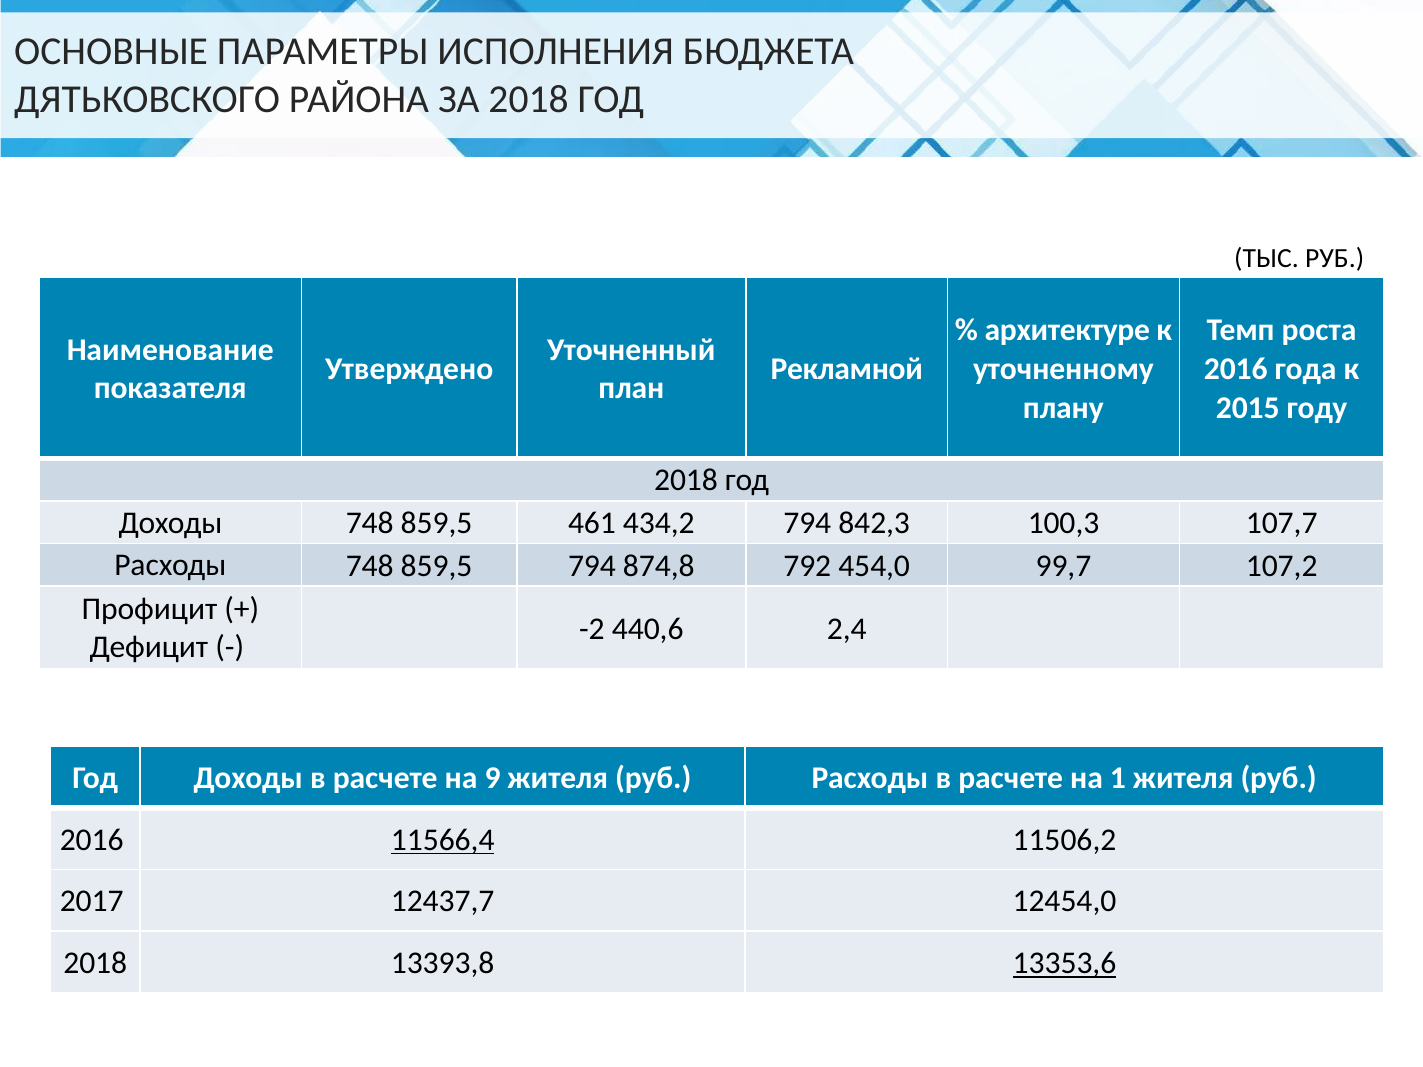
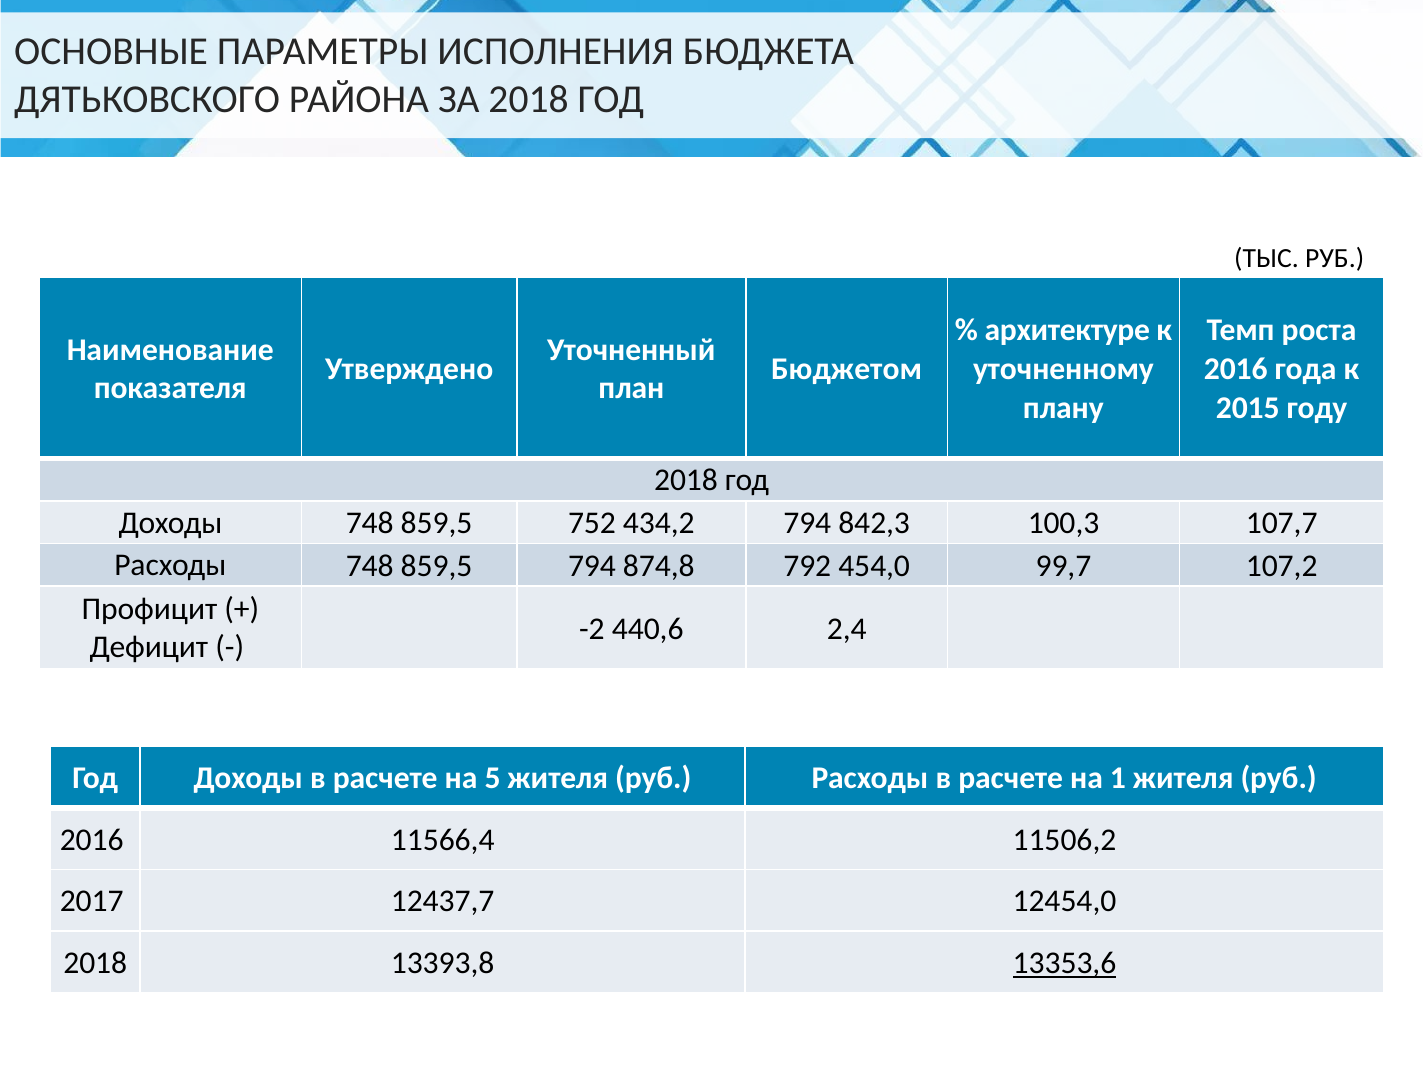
Рекламной: Рекламной -> Бюджетом
461: 461 -> 752
9: 9 -> 5
11566,4 underline: present -> none
